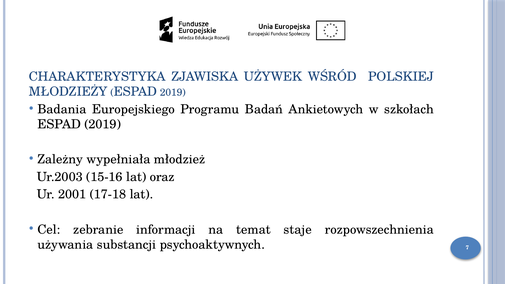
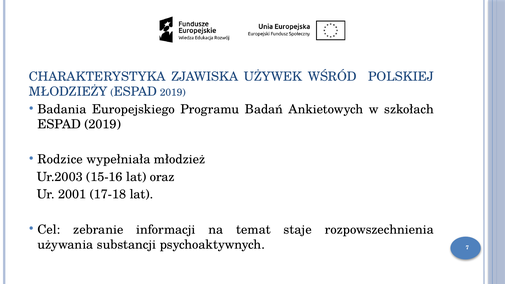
Zależny: Zależny -> Rodzice
